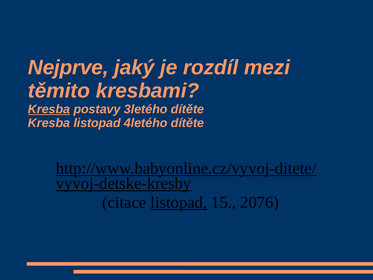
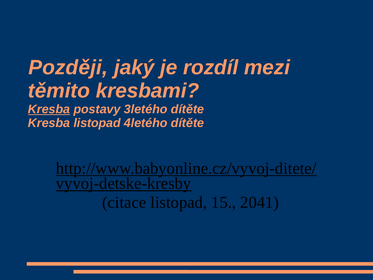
Nejprve: Nejprve -> Později
listopad at (179, 202) underline: present -> none
2076: 2076 -> 2041
